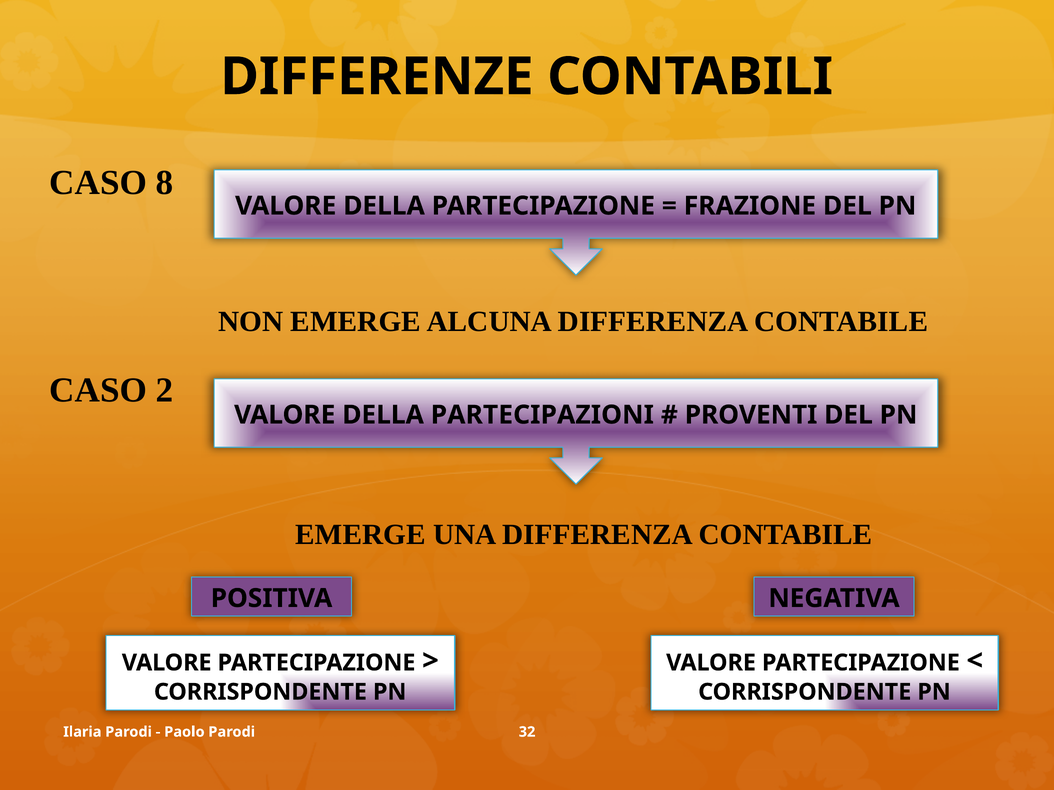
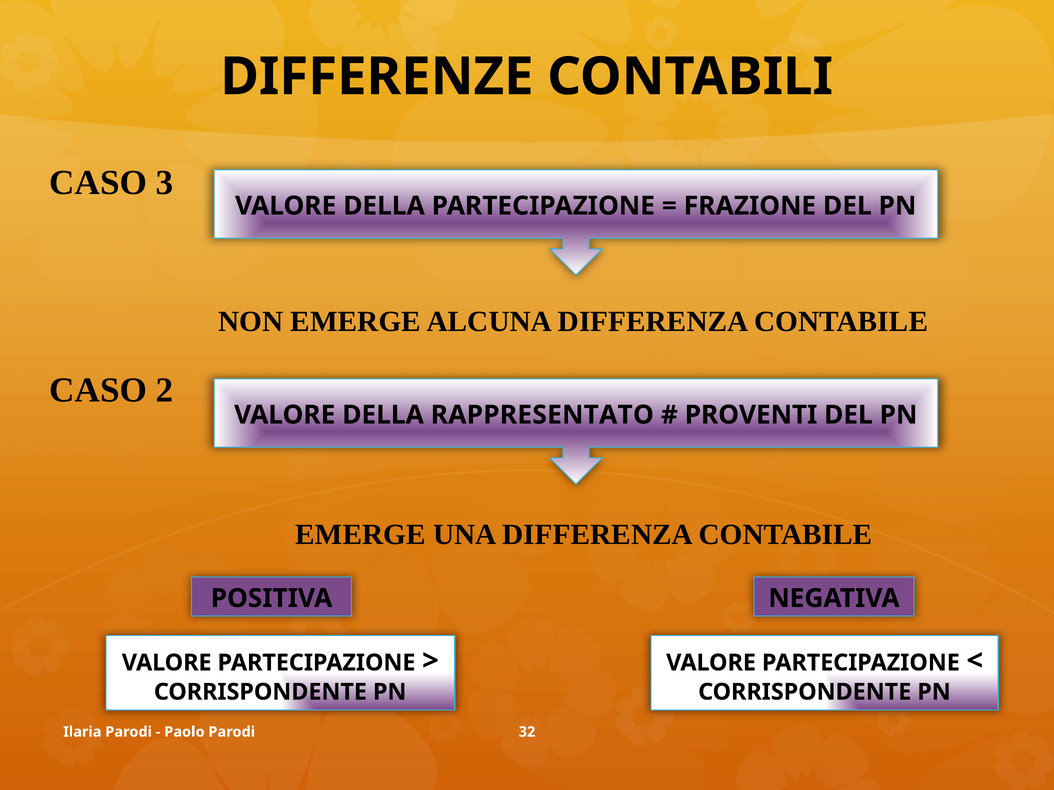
8: 8 -> 3
PARTECIPAZIONI: PARTECIPAZIONI -> RAPPRESENTATO
